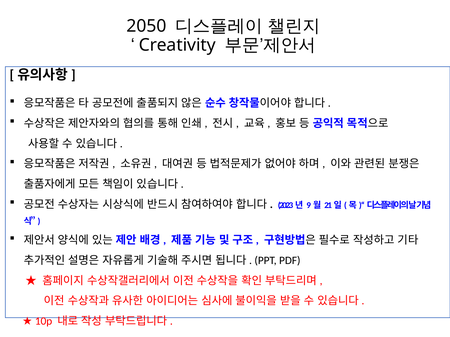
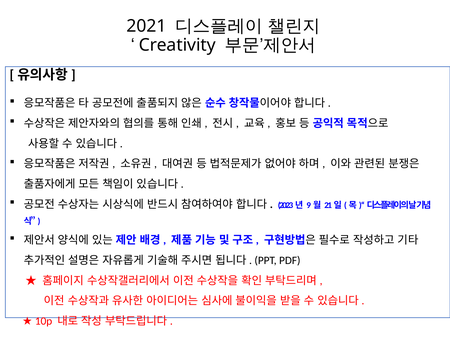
2050: 2050 -> 2021
